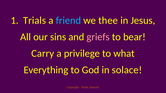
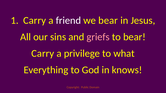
1 Trials: Trials -> Carry
friend colour: light blue -> white
we thee: thee -> bear
solace: solace -> knows
